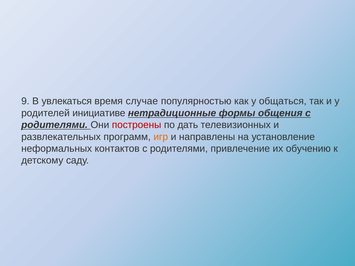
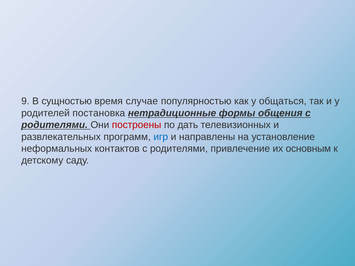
увлекаться: увлекаться -> сущностью
инициативе: инициативе -> постановка
игр colour: orange -> blue
обучению: обучению -> основным
